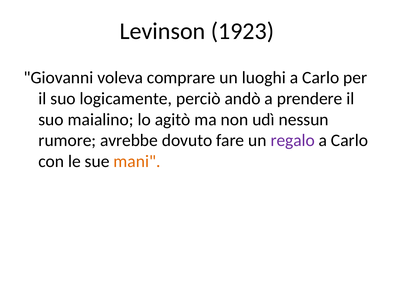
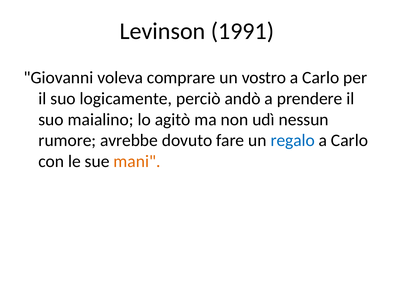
1923: 1923 -> 1991
luoghi: luoghi -> vostro
regalo colour: purple -> blue
